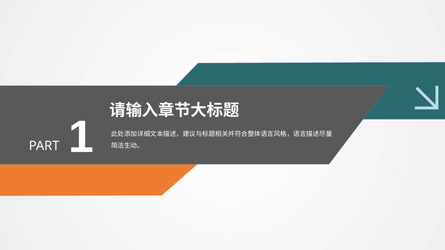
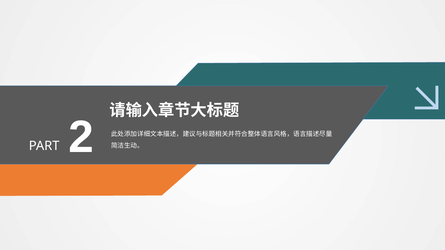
1: 1 -> 2
